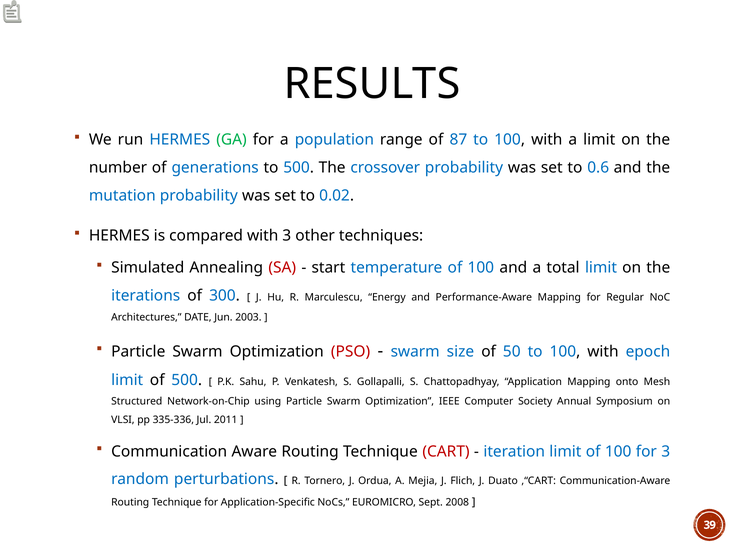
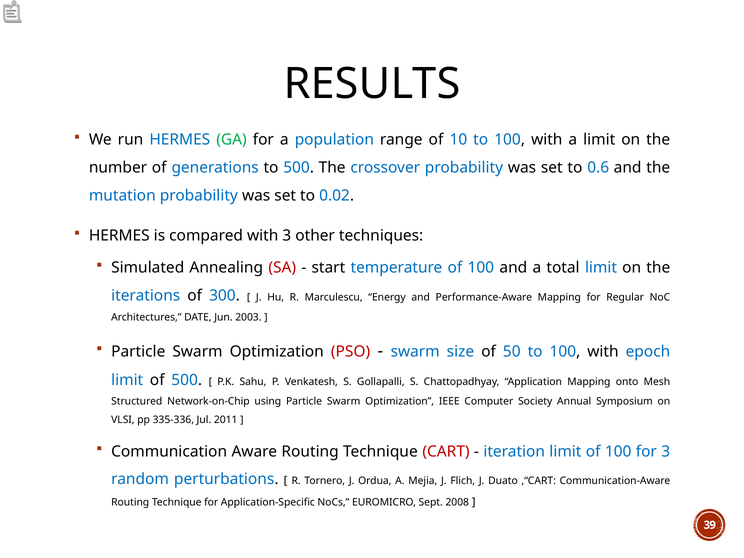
87: 87 -> 10
